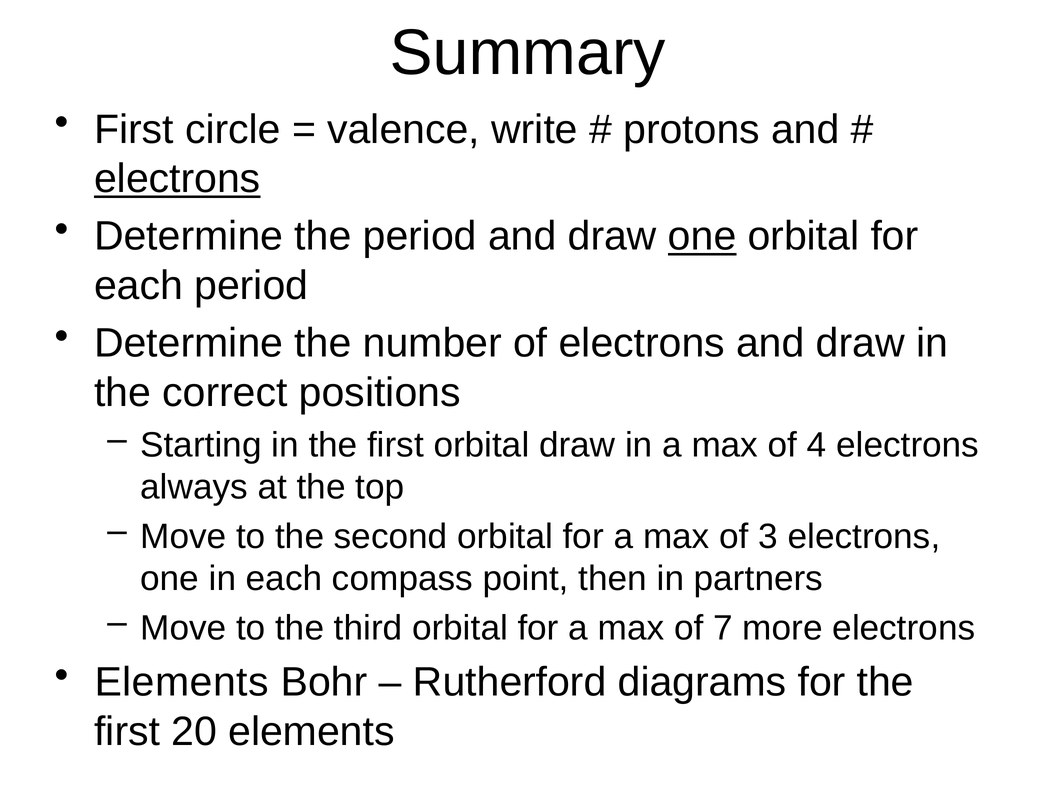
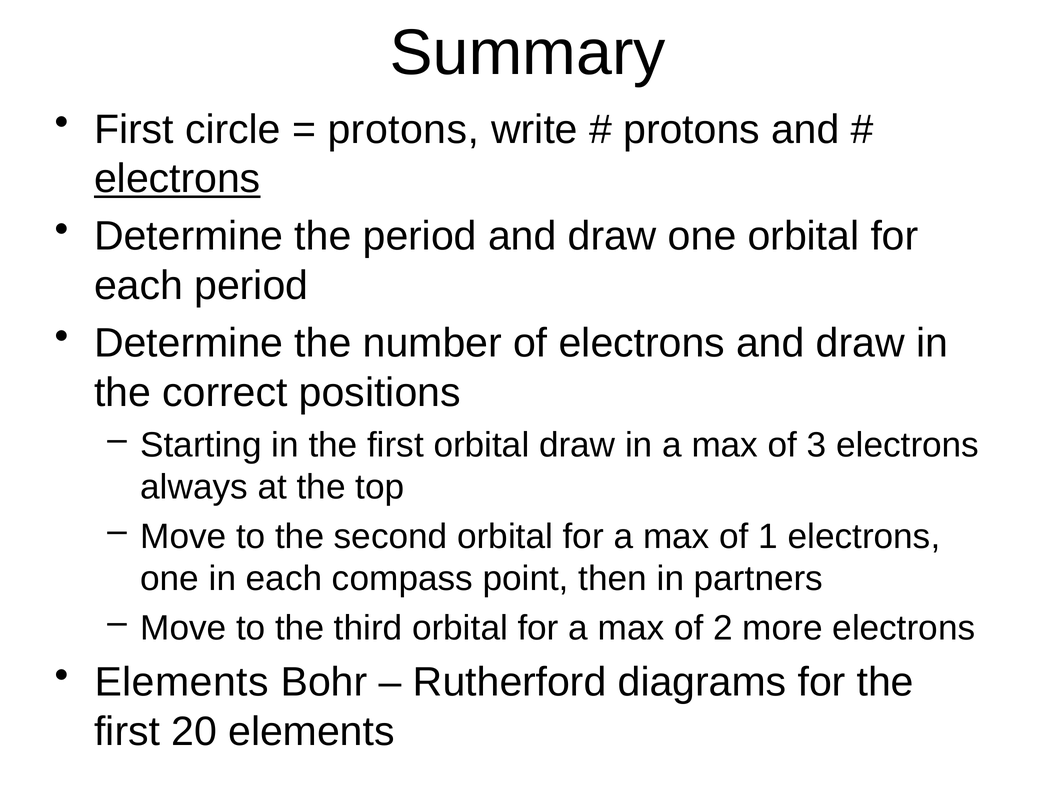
valence at (404, 130): valence -> protons
one at (702, 236) underline: present -> none
4: 4 -> 3
3: 3 -> 1
7: 7 -> 2
